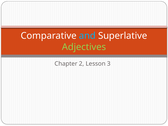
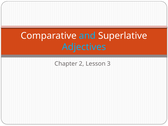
Adjectives colour: light green -> light blue
